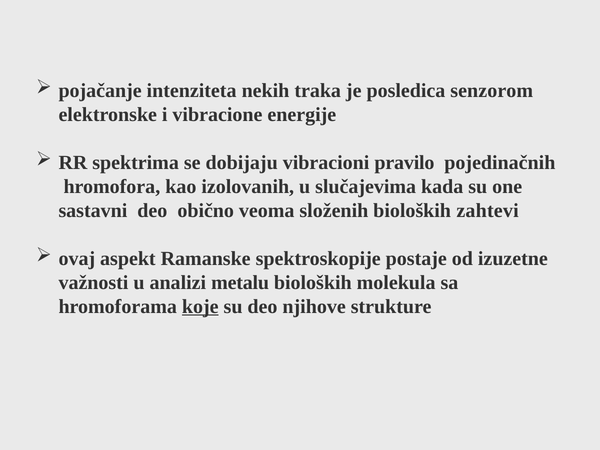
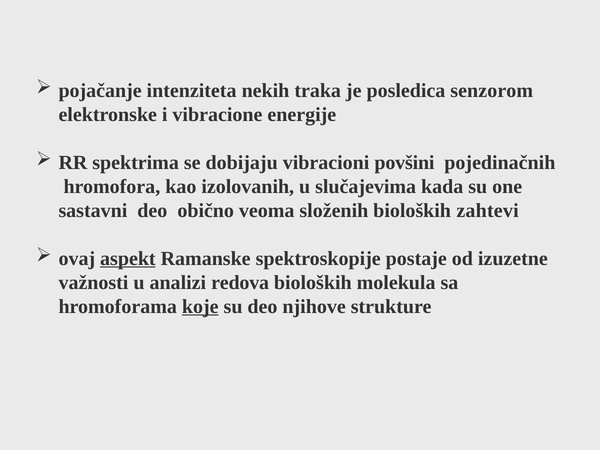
pravilo: pravilo -> povšini
aspekt underline: none -> present
metalu: metalu -> redova
